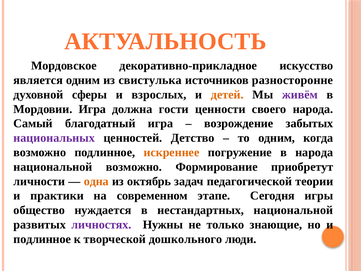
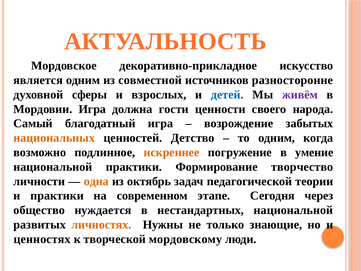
свистулька: свистулька -> совместной
детей colour: orange -> blue
национальных colour: purple -> orange
в народа: народа -> умение
национальной возможно: возможно -> практики
приобретут: приобретут -> творчество
игры: игры -> через
личностях colour: purple -> orange
подлинное at (42, 239): подлинное -> ценностях
дошкольного: дошкольного -> мордовскому
